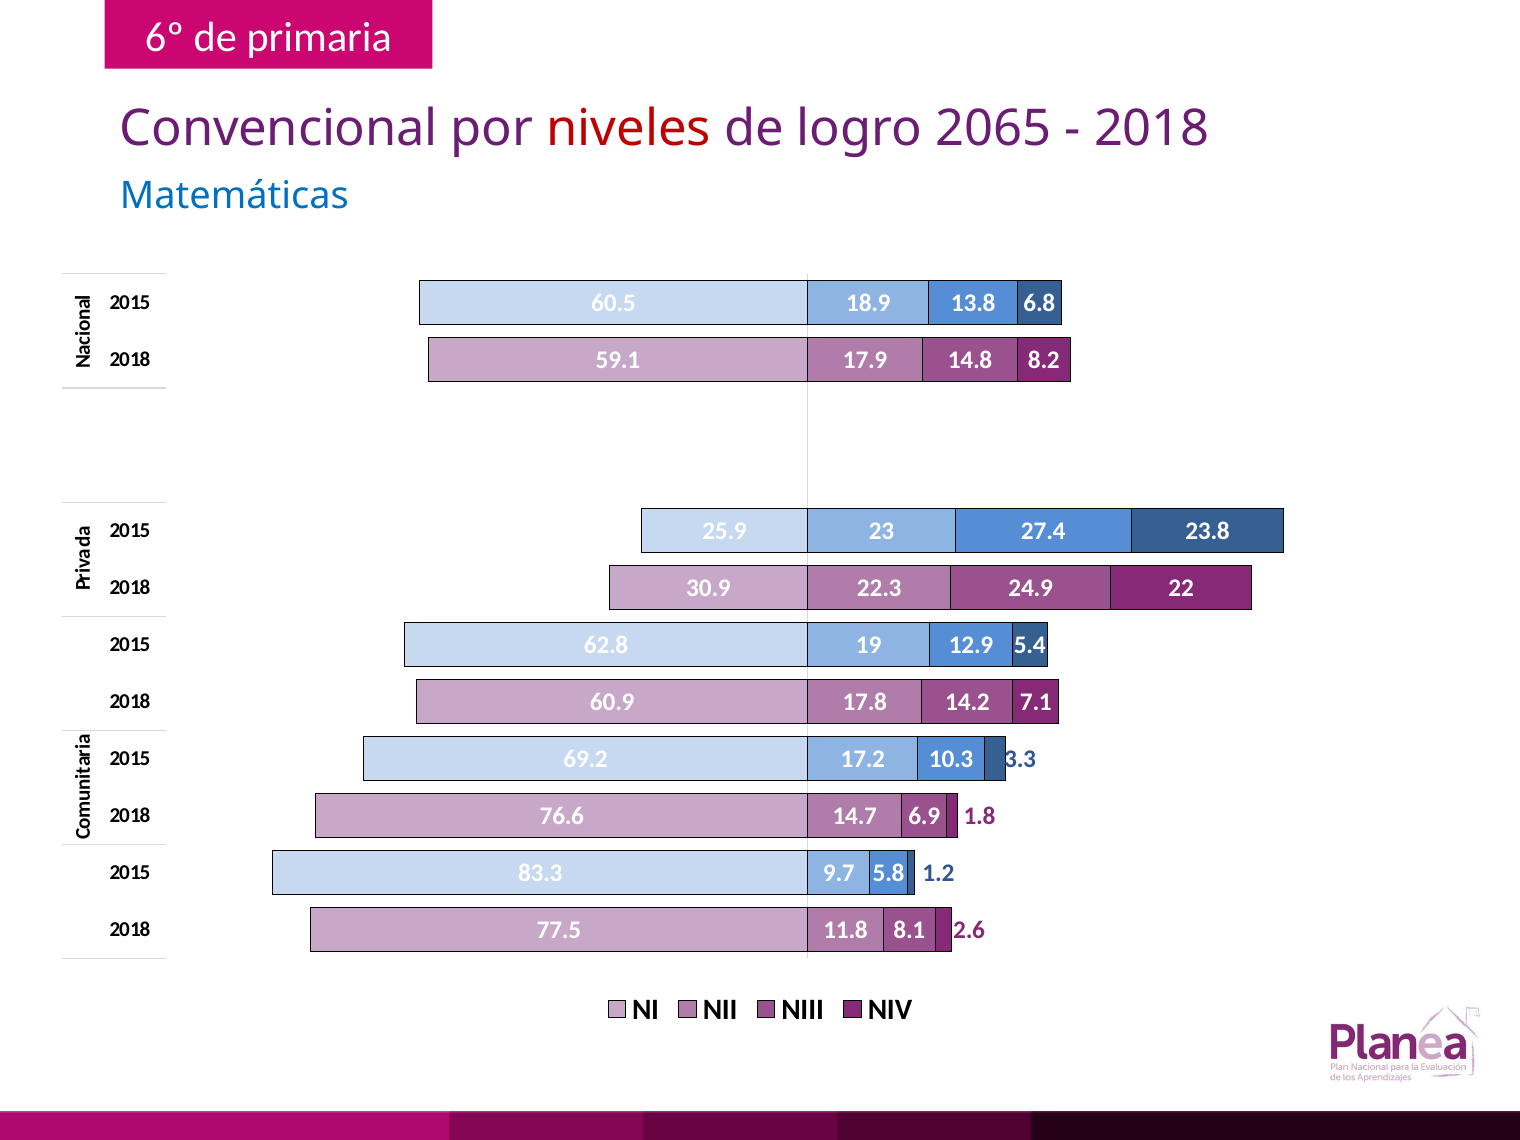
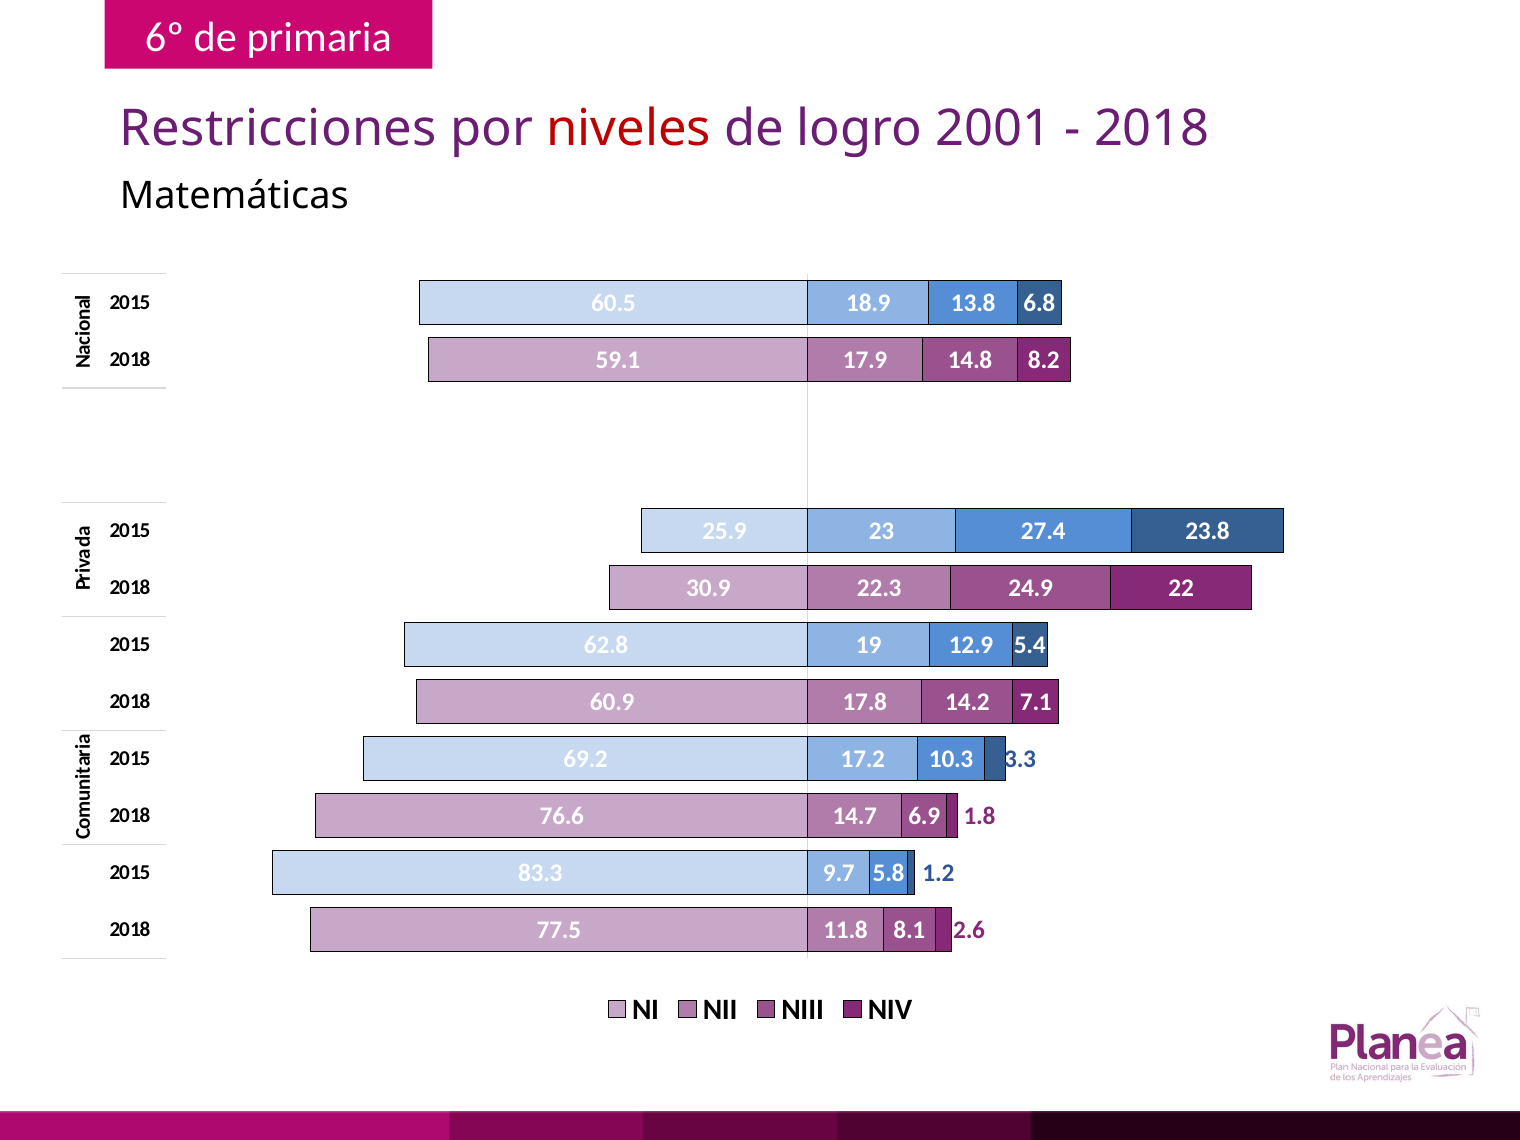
Convencional: Convencional -> Restricciones
2065: 2065 -> 2001
Matemáticas colour: blue -> black
